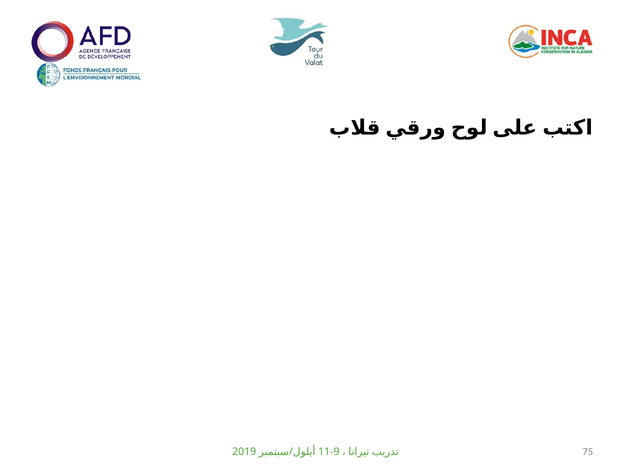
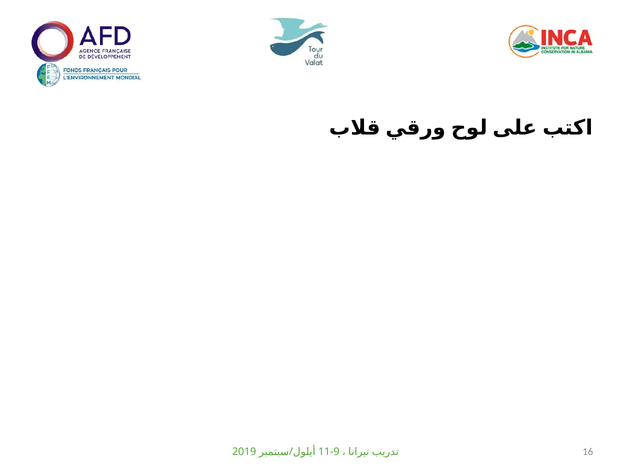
75: 75 -> 16
